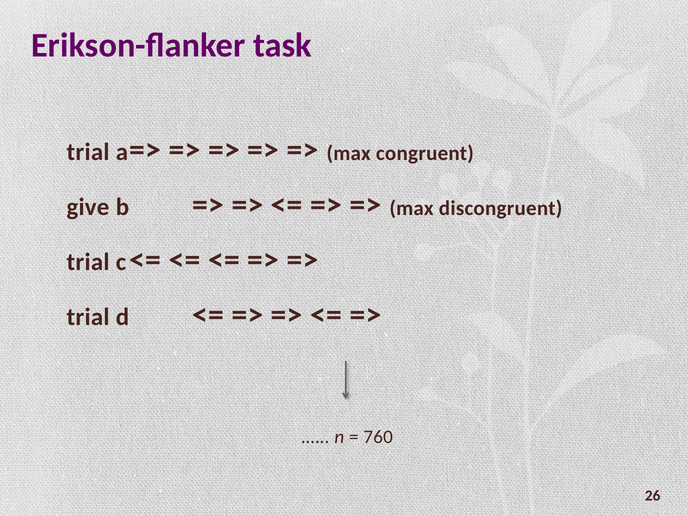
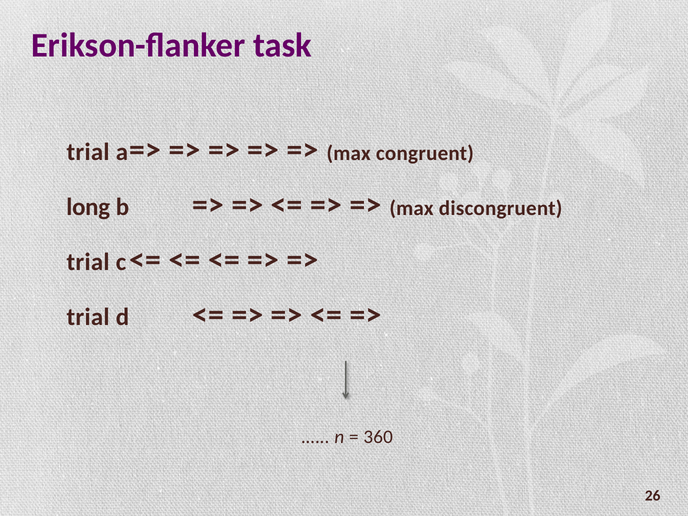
give: give -> long
760: 760 -> 360
